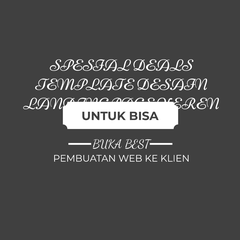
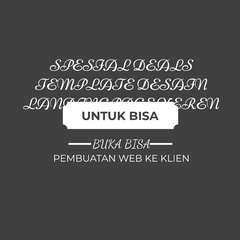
BUKA BEST: BEST -> BISA
